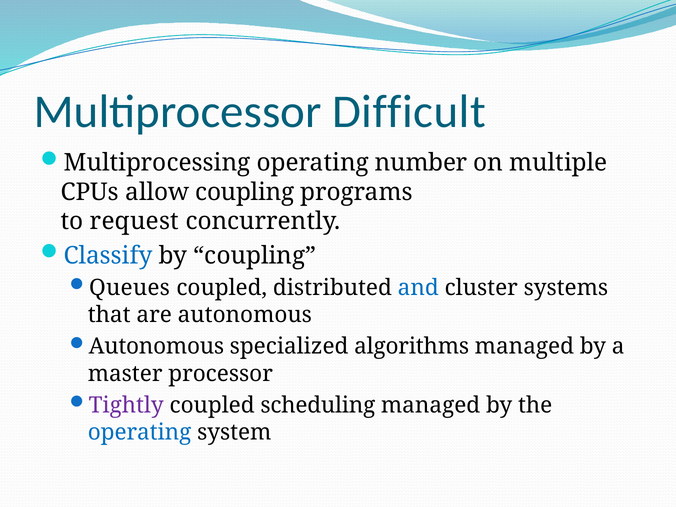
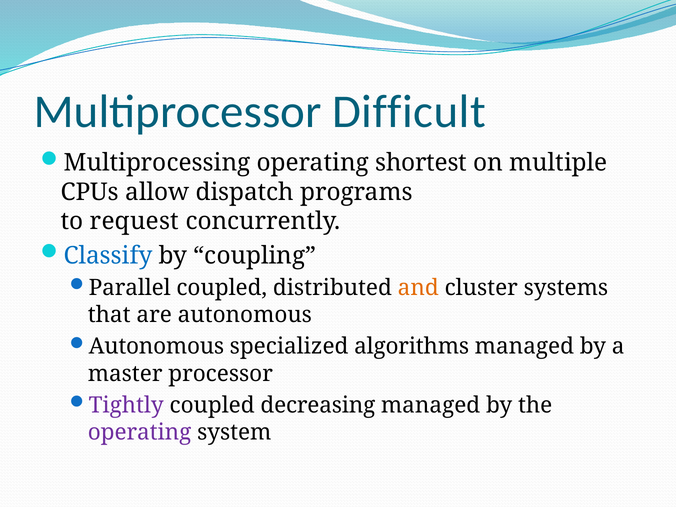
number: number -> shortest
allow coupling: coupling -> dispatch
Queues: Queues -> Parallel
and colour: blue -> orange
scheduling: scheduling -> decreasing
operating at (140, 432) colour: blue -> purple
